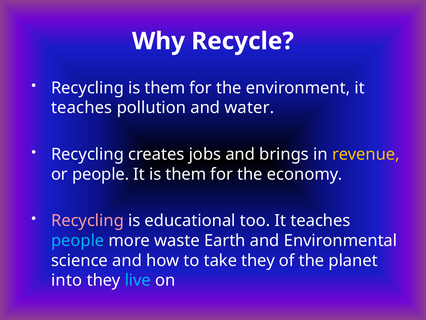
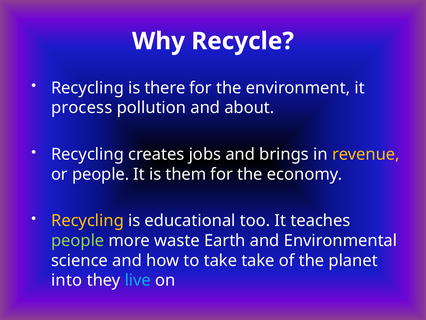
Recycling is them: them -> there
teaches at (82, 108): teaches -> process
water: water -> about
Recycling at (87, 220) colour: pink -> yellow
people at (78, 240) colour: light blue -> light green
take they: they -> take
